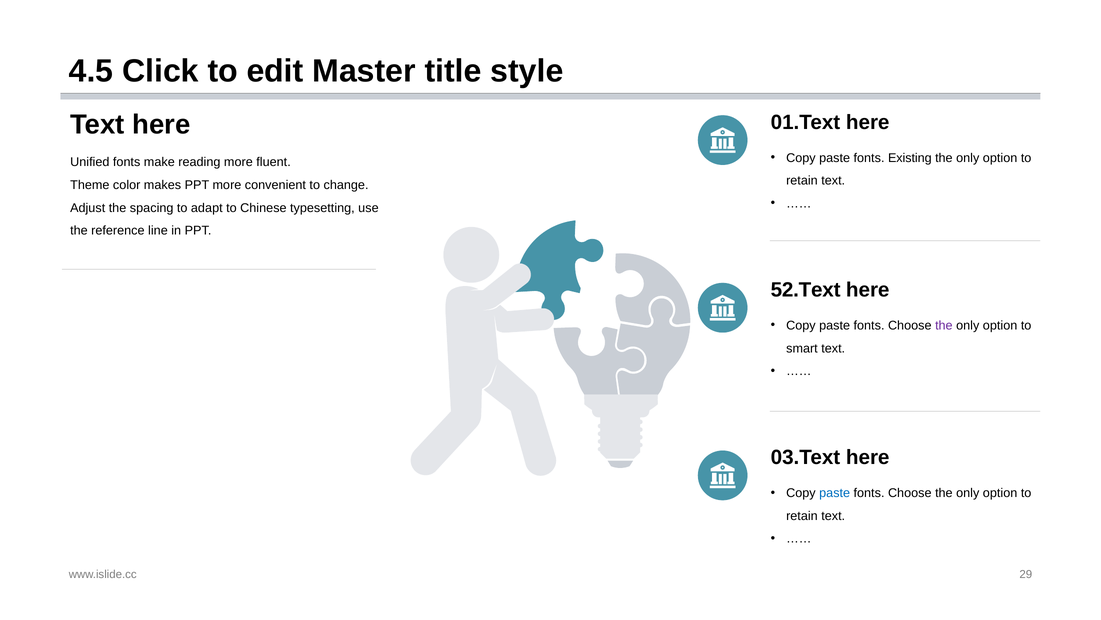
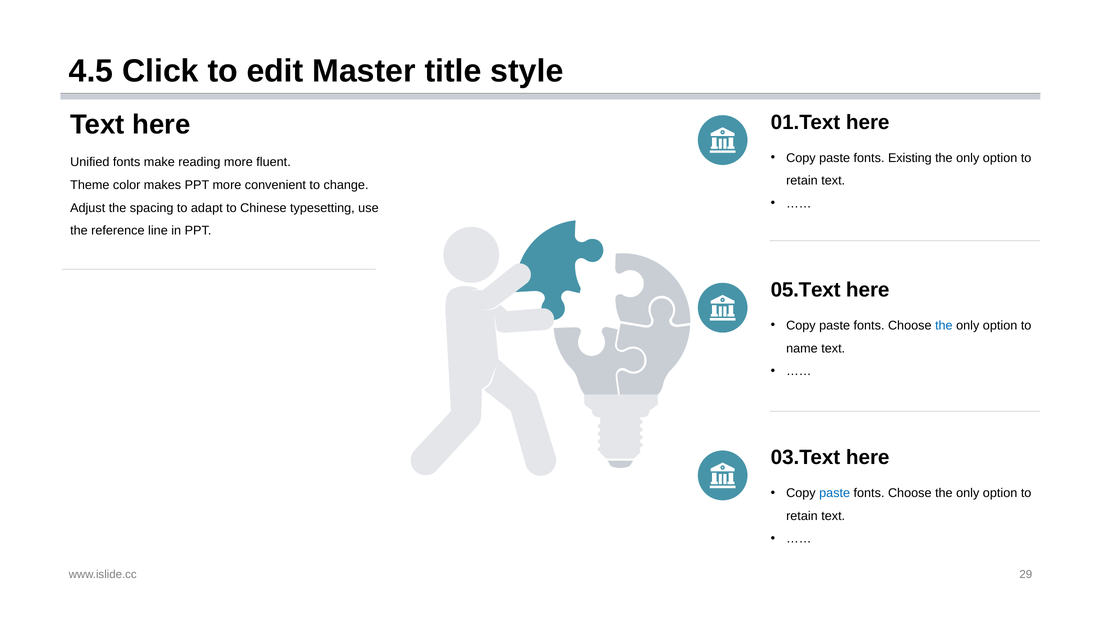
52.Text: 52.Text -> 05.Text
the at (944, 325) colour: purple -> blue
smart: smart -> name
